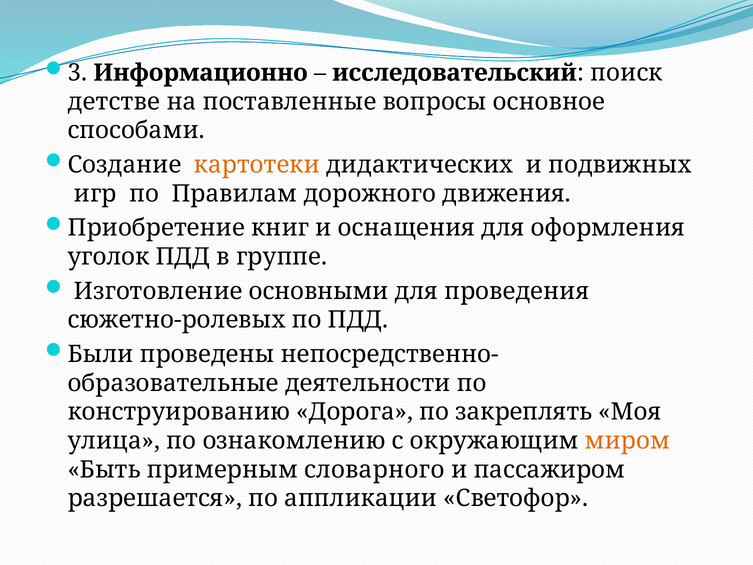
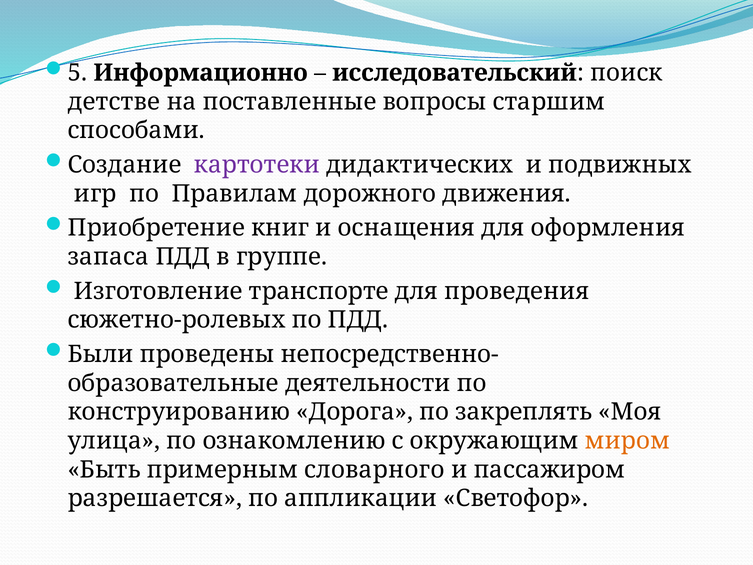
3: 3 -> 5
основное: основное -> старшим
картотеки colour: orange -> purple
уголок: уголок -> запаса
основными: основными -> транспорте
